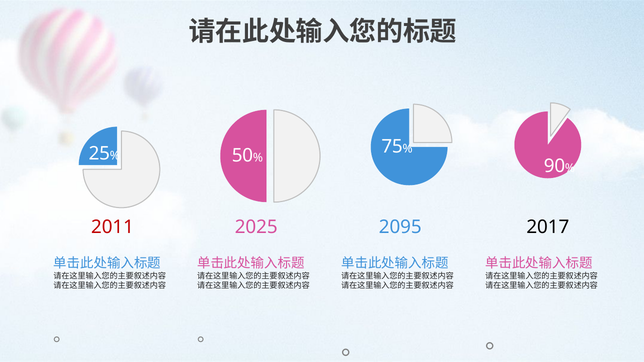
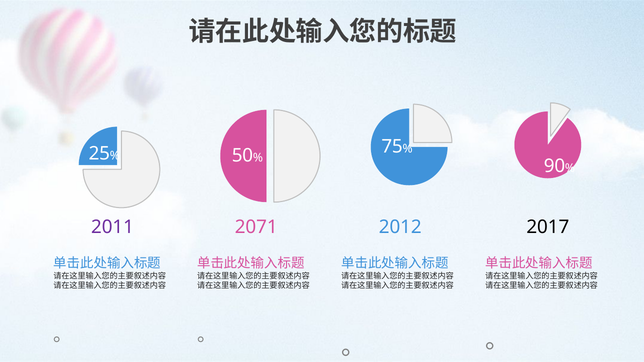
2011 colour: red -> purple
2025: 2025 -> 2071
2095: 2095 -> 2012
